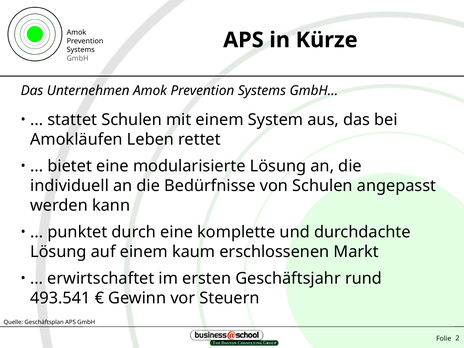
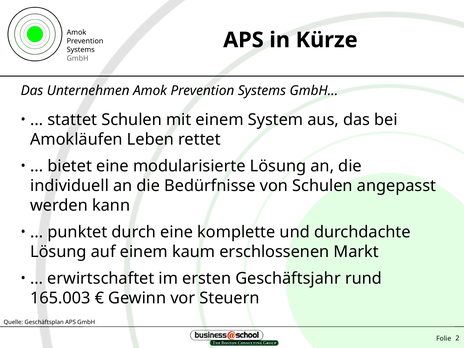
493.541: 493.541 -> 165.003
